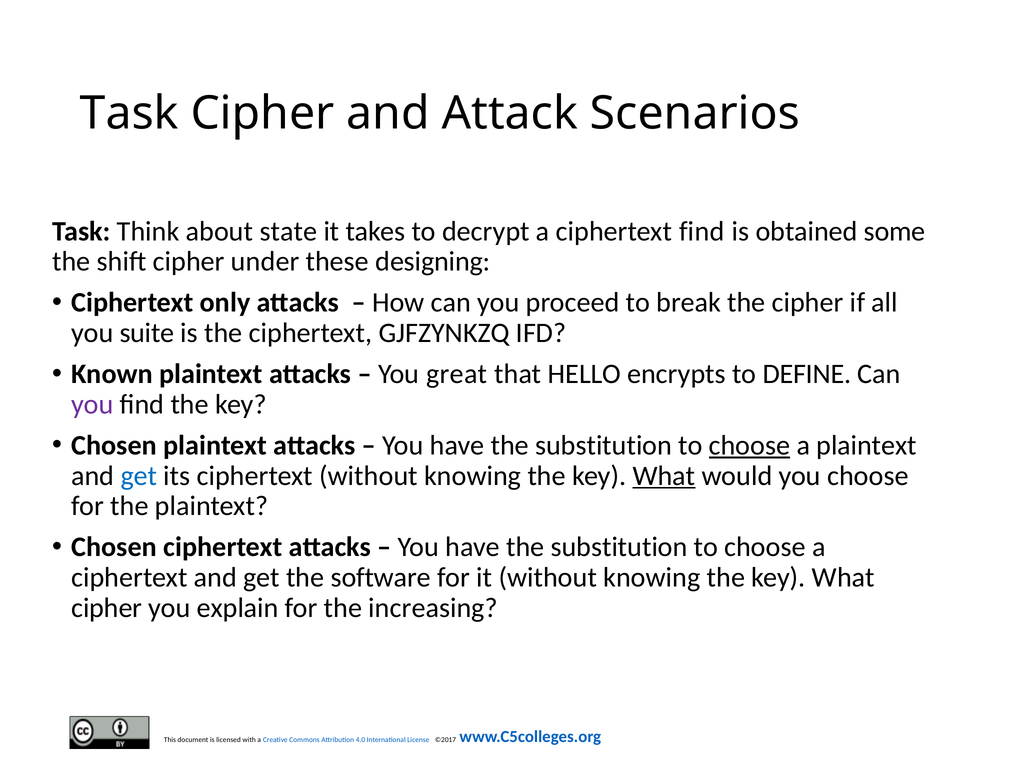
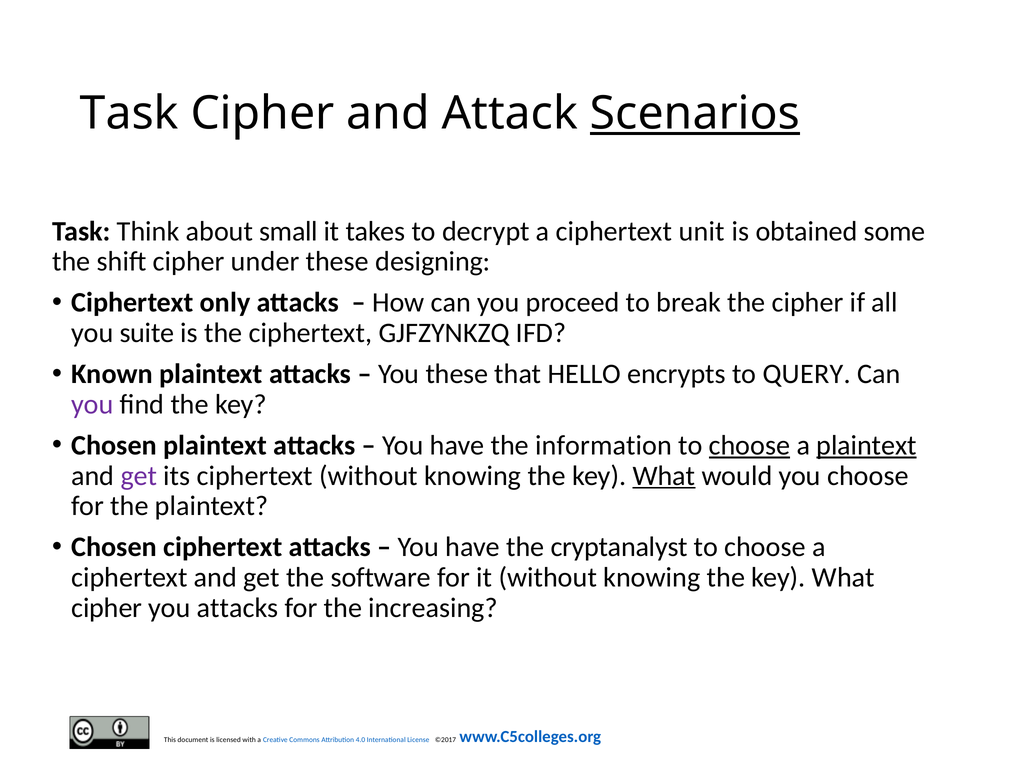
Scenarios underline: none -> present
state: state -> small
ciphertext find: find -> unit
You great: great -> these
DEFINE: DEFINE -> QUERY
substitution at (604, 445): substitution -> information
plaintext at (867, 445) underline: none -> present
get at (139, 476) colour: blue -> purple
substitution at (619, 547): substitution -> cryptanalyst
you explain: explain -> attacks
